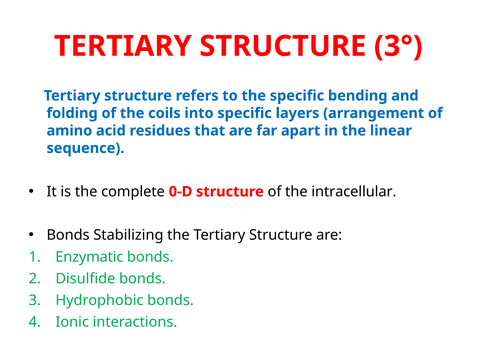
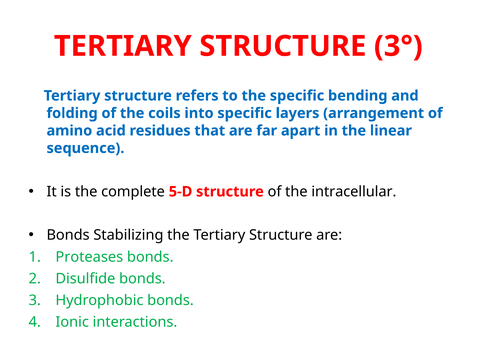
0-D: 0-D -> 5-D
Enzymatic: Enzymatic -> Proteases
